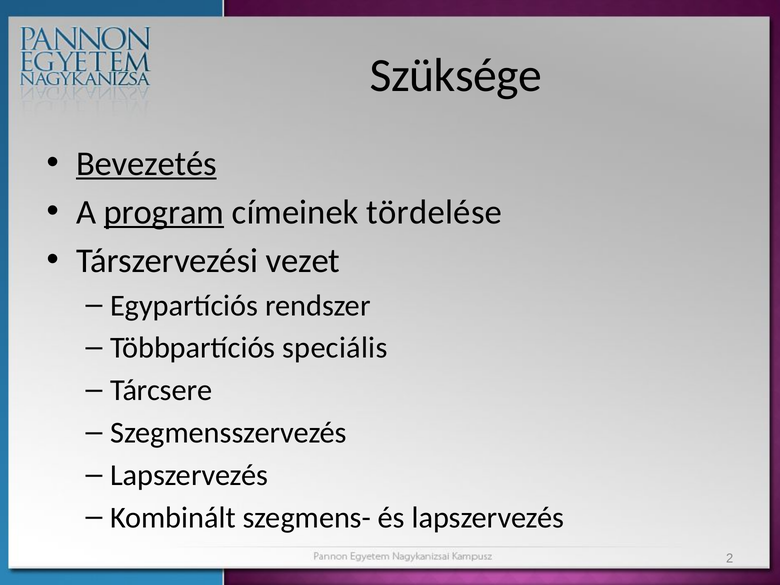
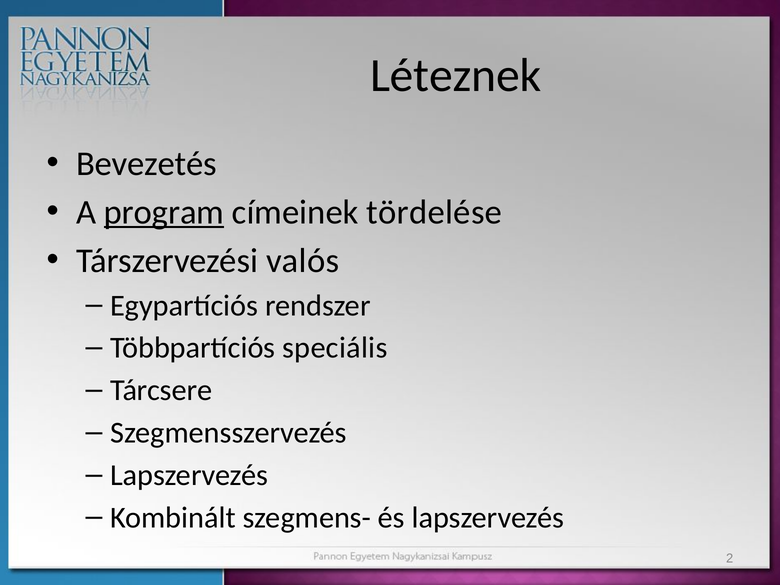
Szüksége: Szüksége -> Léteznek
Bevezetés underline: present -> none
vezet: vezet -> valós
